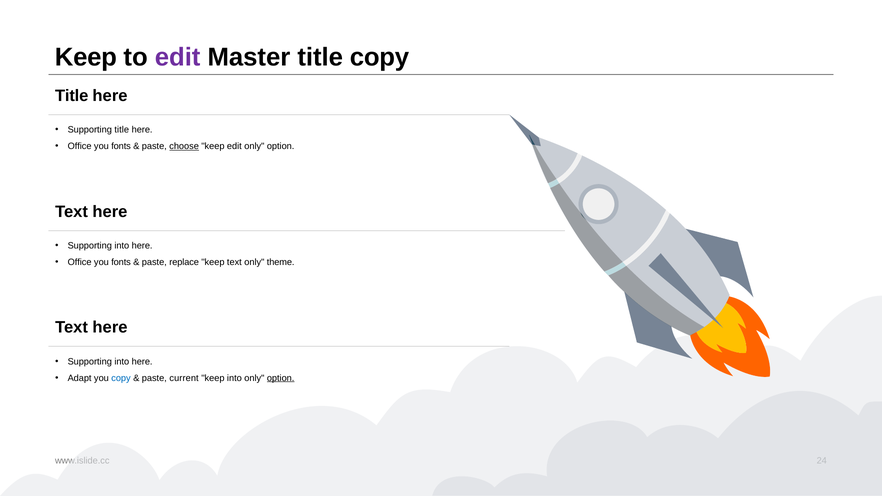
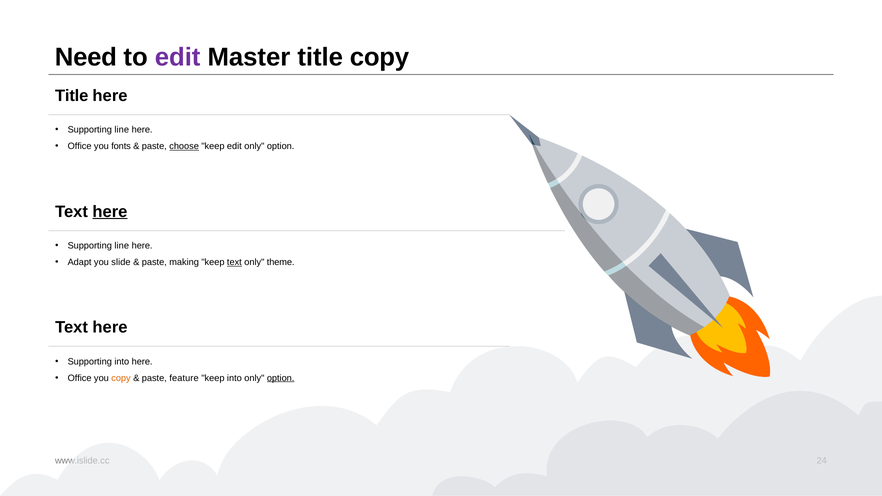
Keep at (86, 57): Keep -> Need
title at (122, 130): title -> line
here at (110, 212) underline: none -> present
into at (122, 246): into -> line
Office at (80, 262): Office -> Adapt
fonts at (121, 262): fonts -> slide
replace: replace -> making
text at (234, 262) underline: none -> present
Adapt at (80, 378): Adapt -> Office
copy at (121, 378) colour: blue -> orange
current: current -> feature
